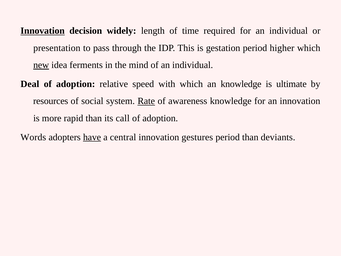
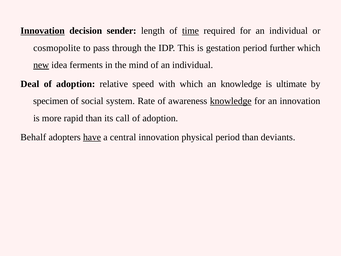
widely: widely -> sender
time underline: none -> present
presentation: presentation -> cosmopolite
higher: higher -> further
resources: resources -> specimen
Rate underline: present -> none
knowledge at (231, 101) underline: none -> present
Words: Words -> Behalf
gestures: gestures -> physical
